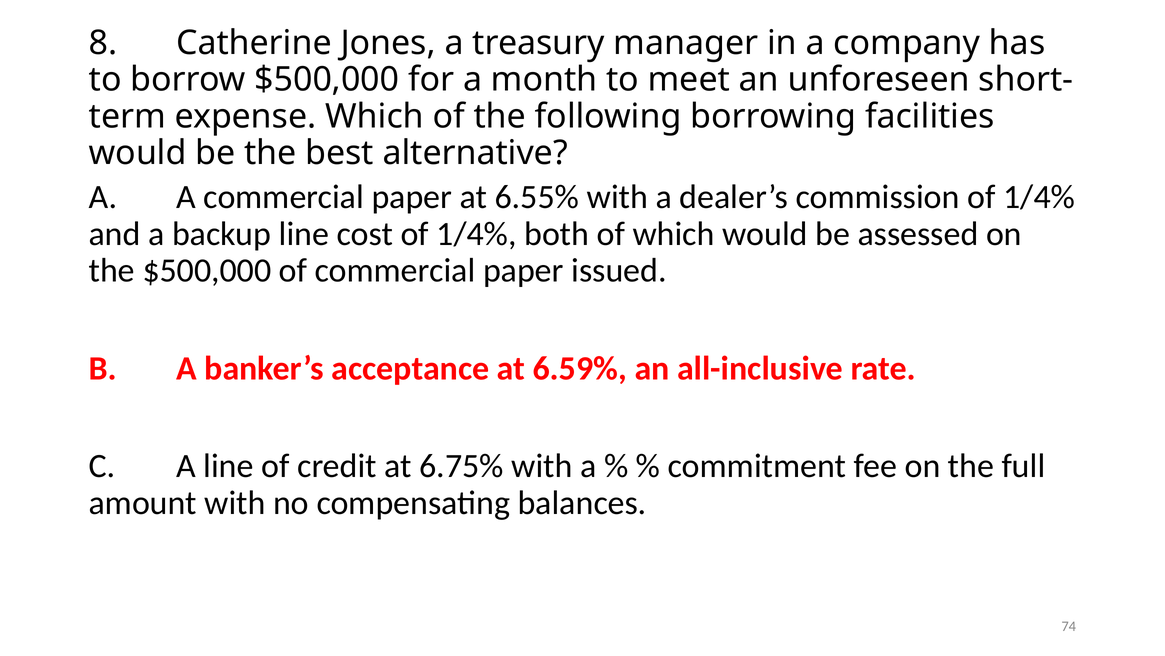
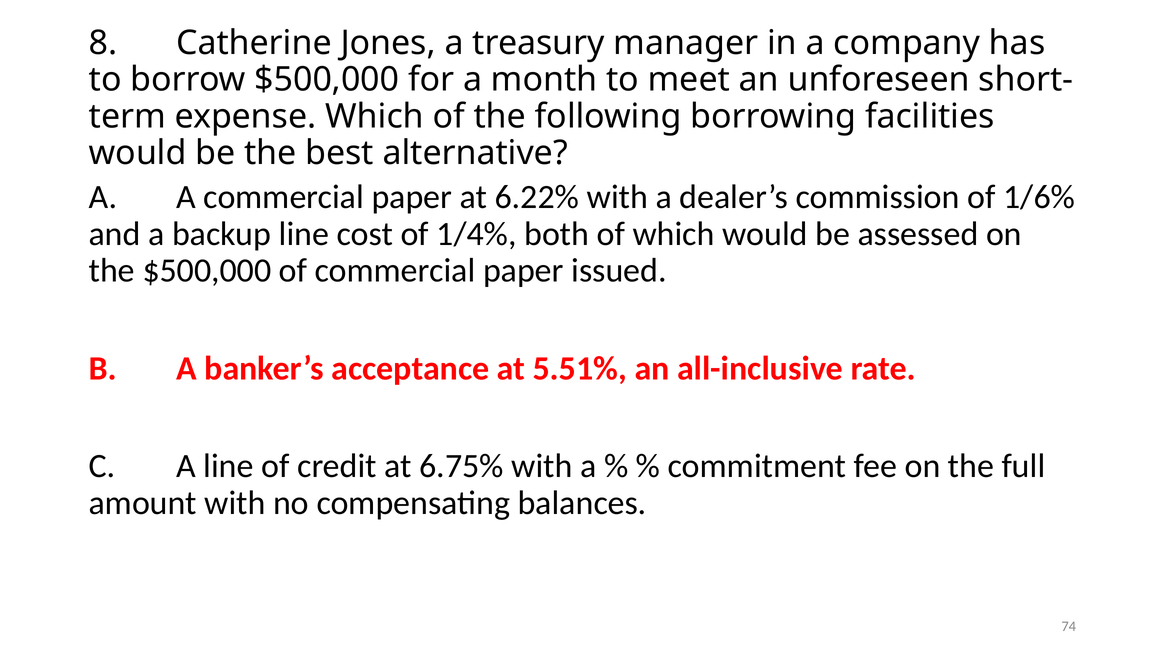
6.55%: 6.55% -> 6.22%
commission of 1/4%: 1/4% -> 1/6%
6.59%: 6.59% -> 5.51%
